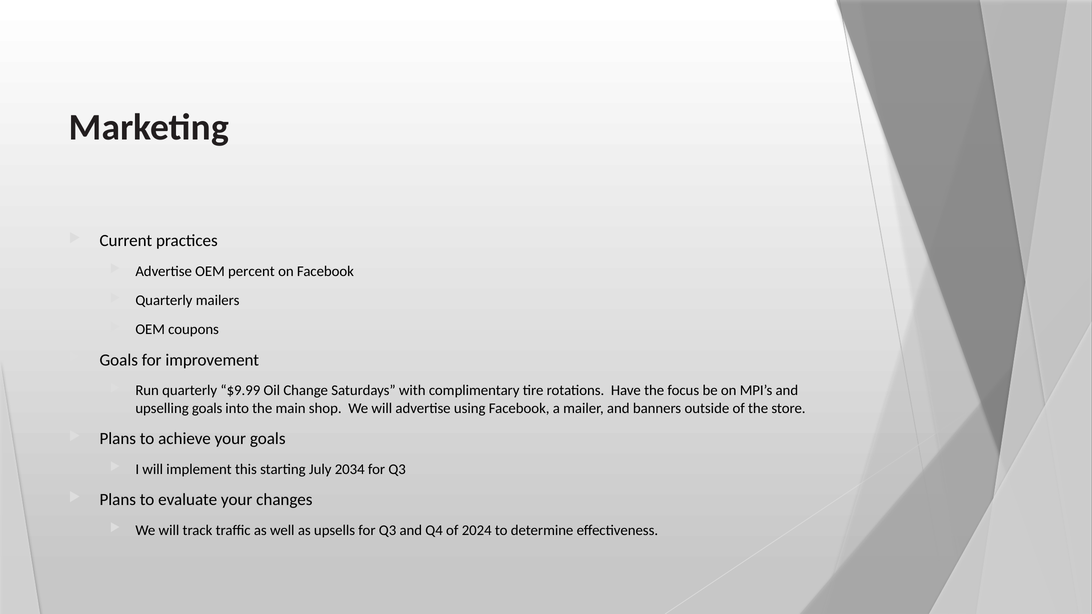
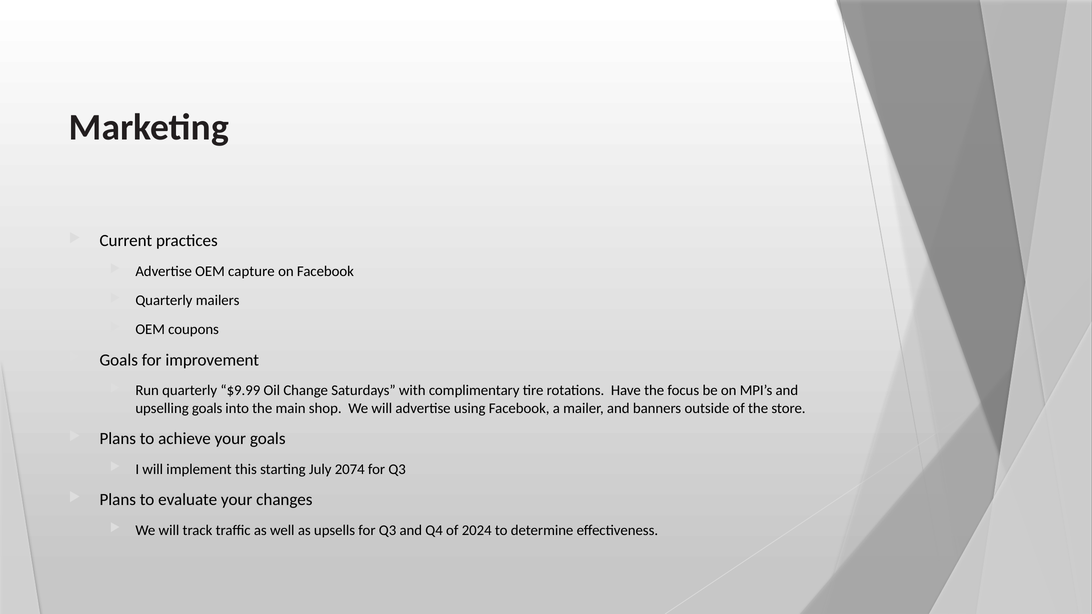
percent: percent -> capture
2034: 2034 -> 2074
